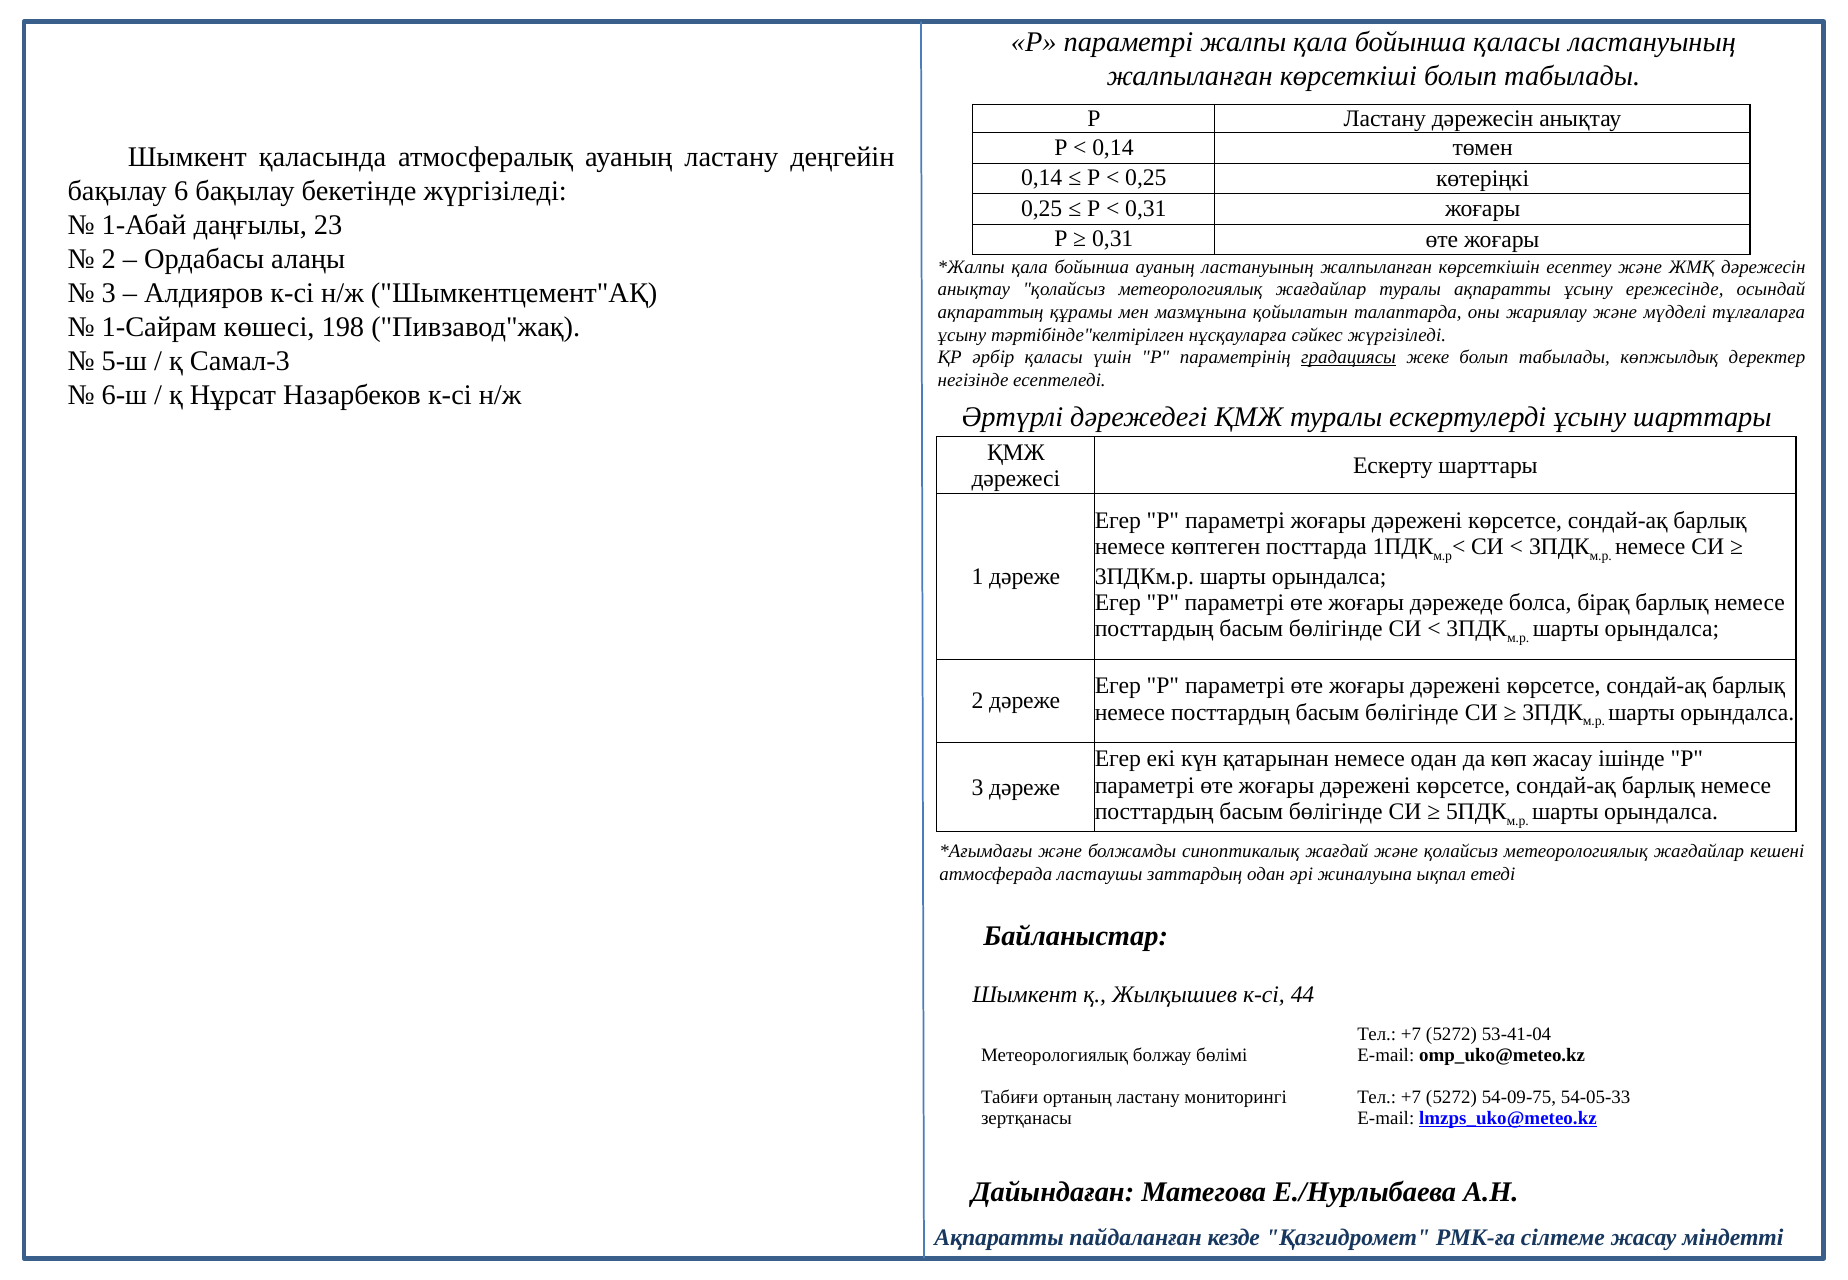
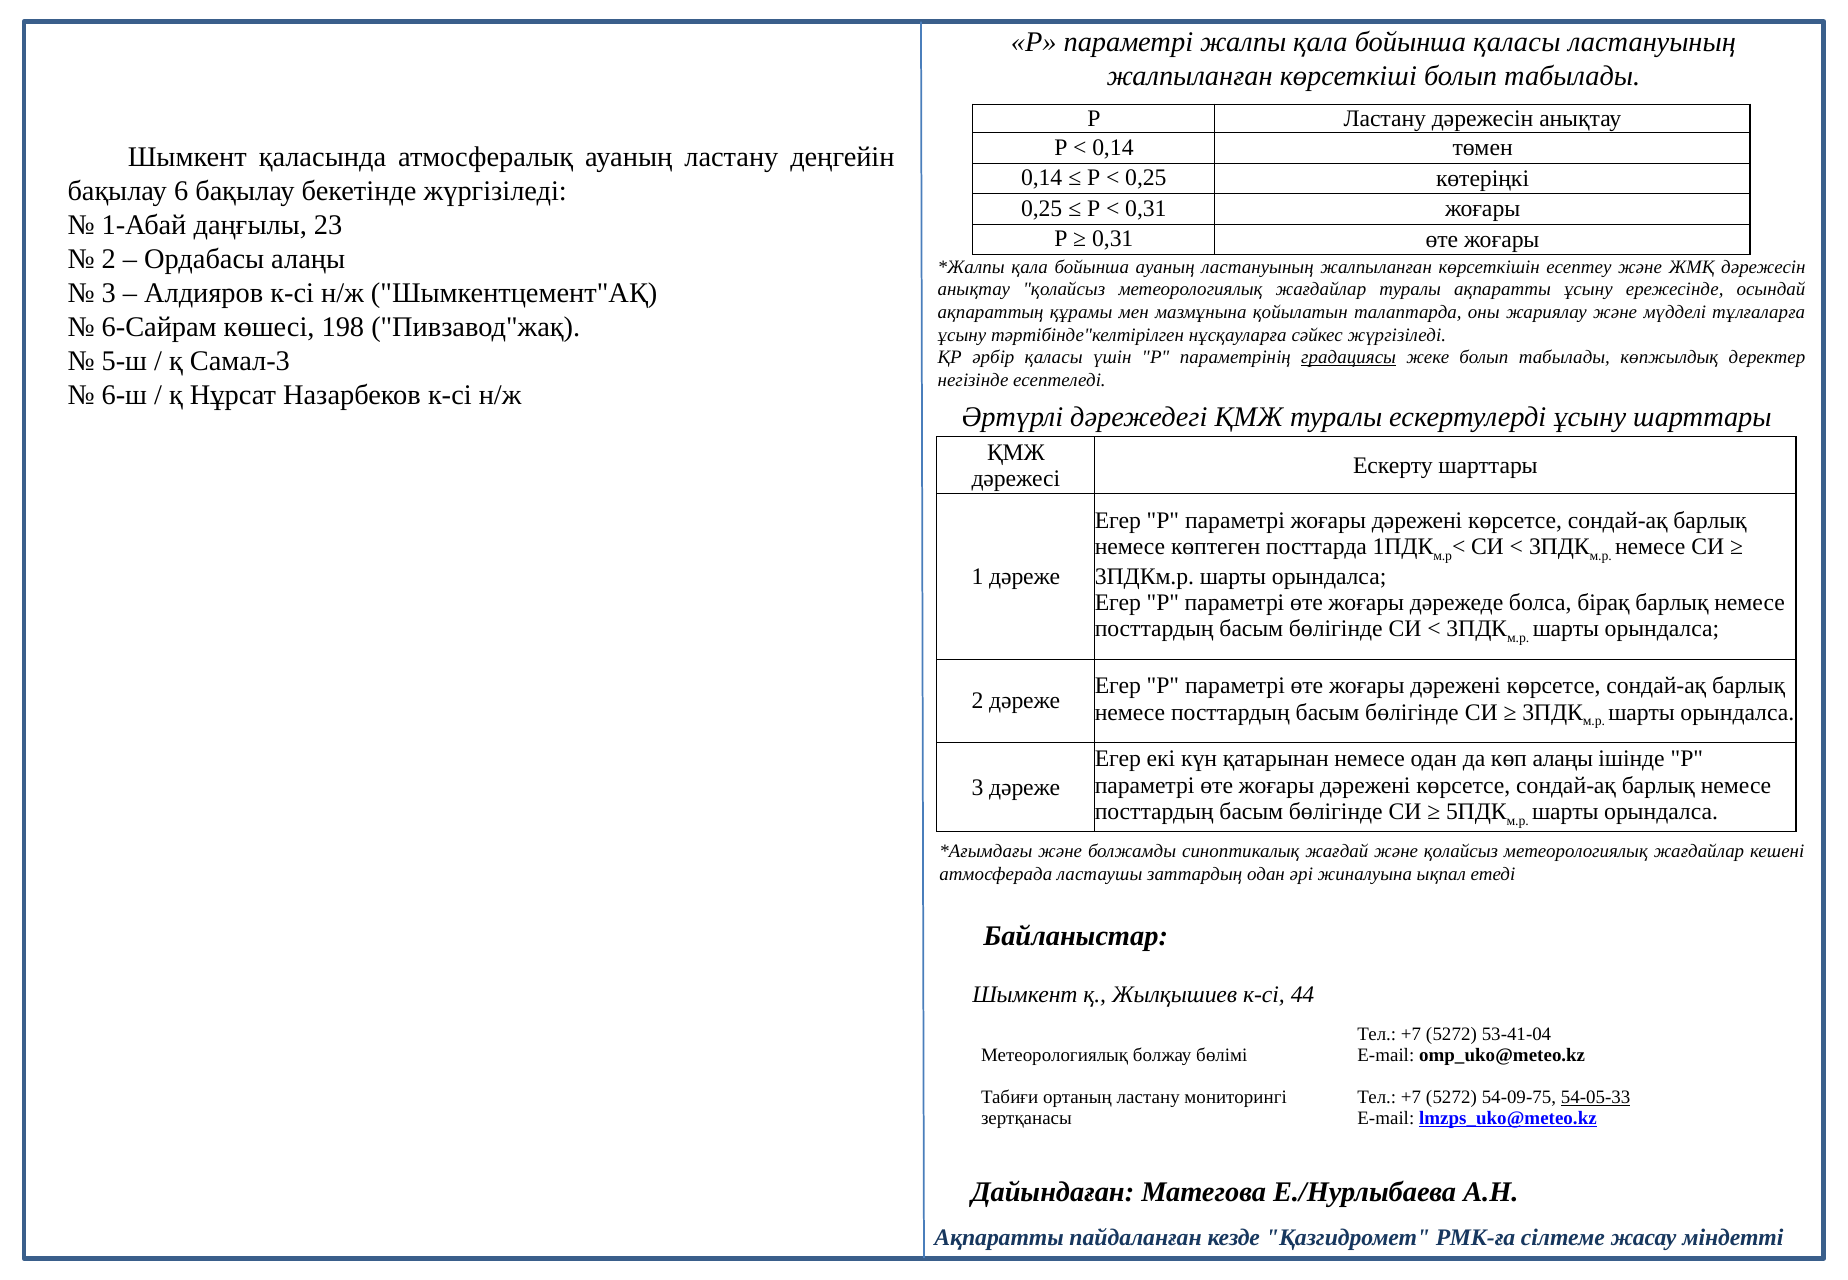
1-Сайрам: 1-Сайрам -> 6-Сайрам
көп жасау: жасау -> алаңы
54-05-33 underline: none -> present
